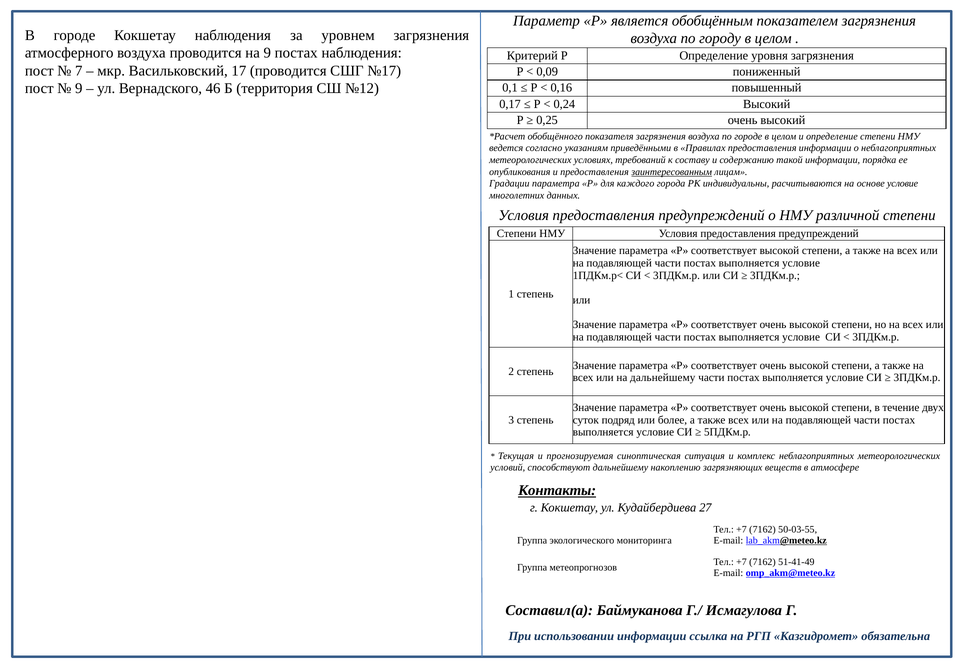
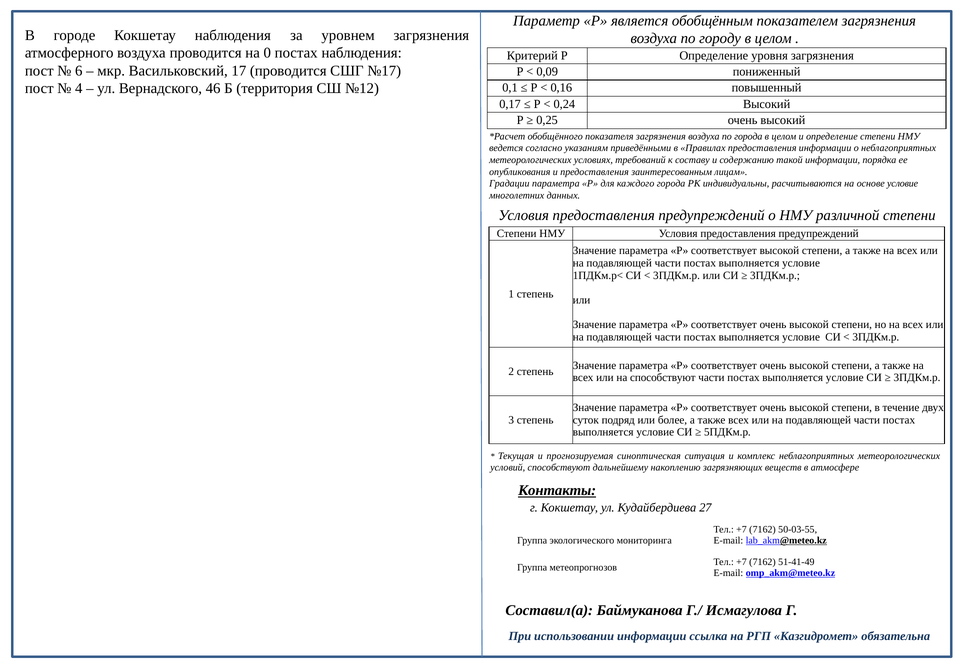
на 9: 9 -> 0
7: 7 -> 6
9 at (79, 89): 9 -> 4
по городе: городе -> города
заинтересованным underline: present -> none
на дальнейшему: дальнейшему -> способствуют
